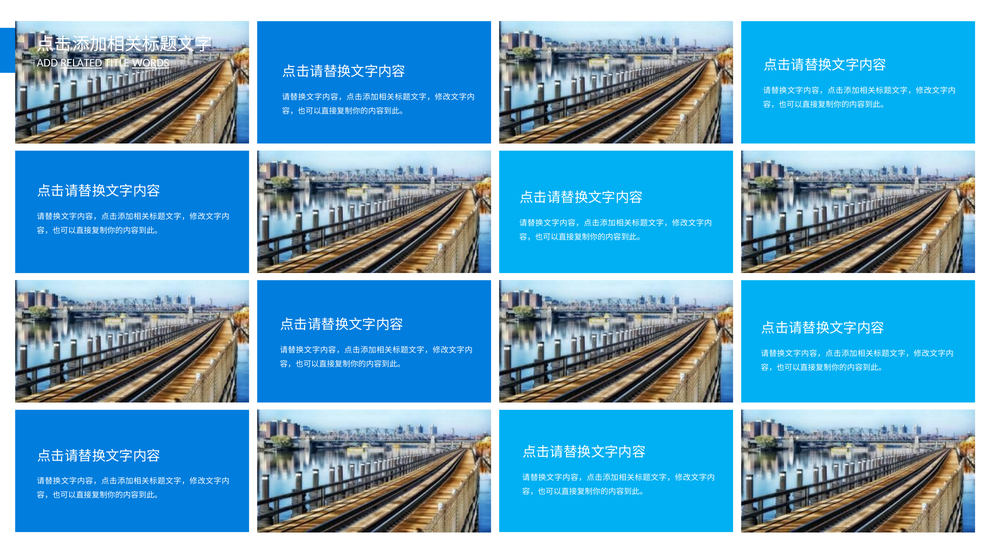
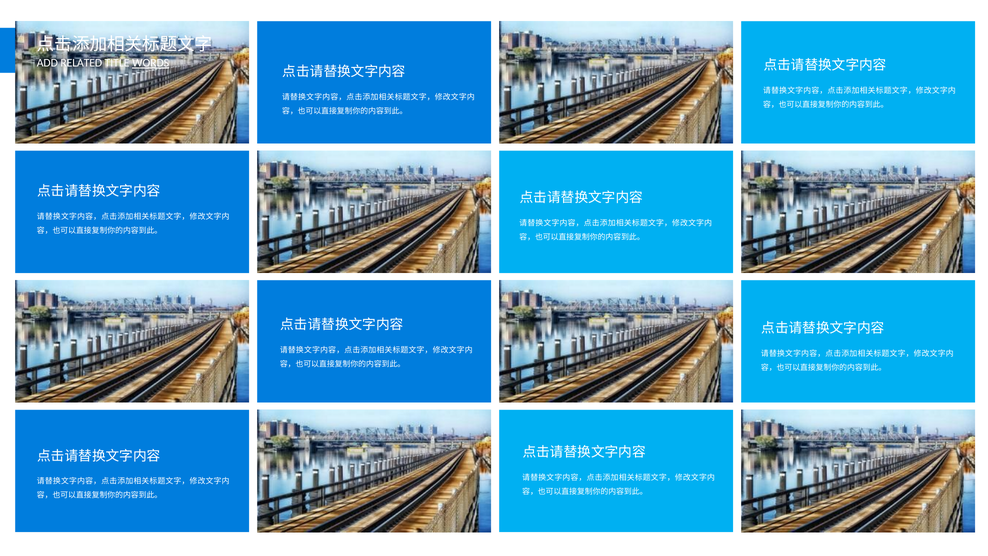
RELATED underline: present -> none
